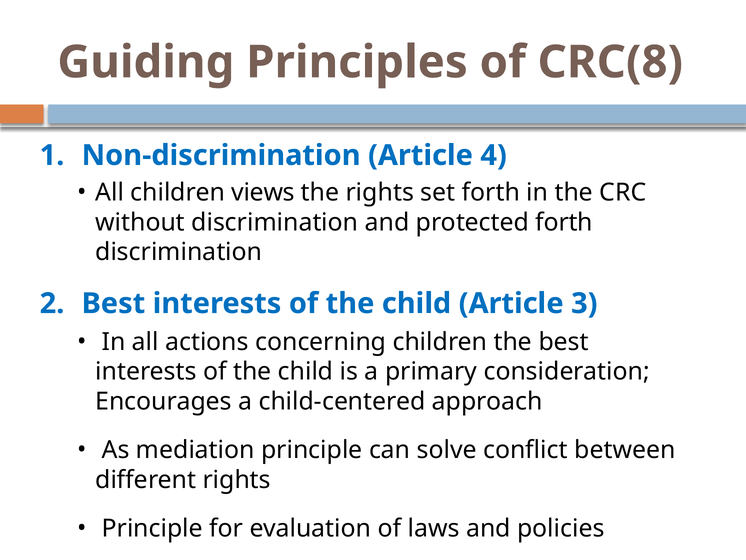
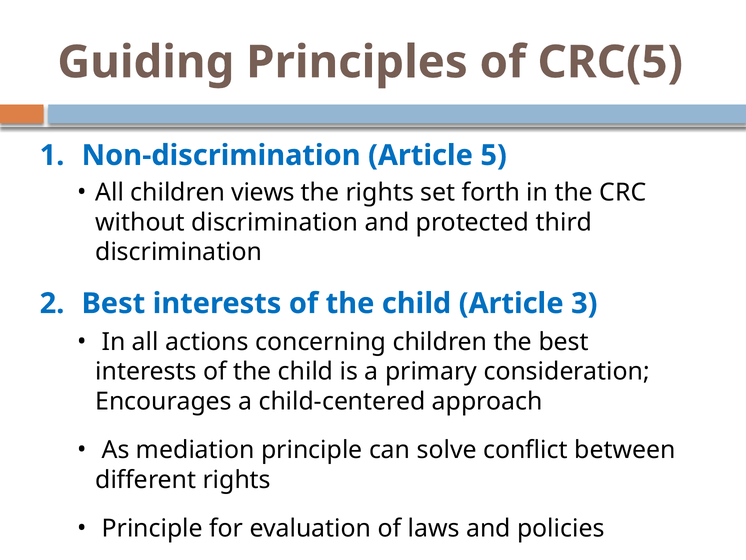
CRC(8: CRC(8 -> CRC(5
4: 4 -> 5
protected forth: forth -> third
